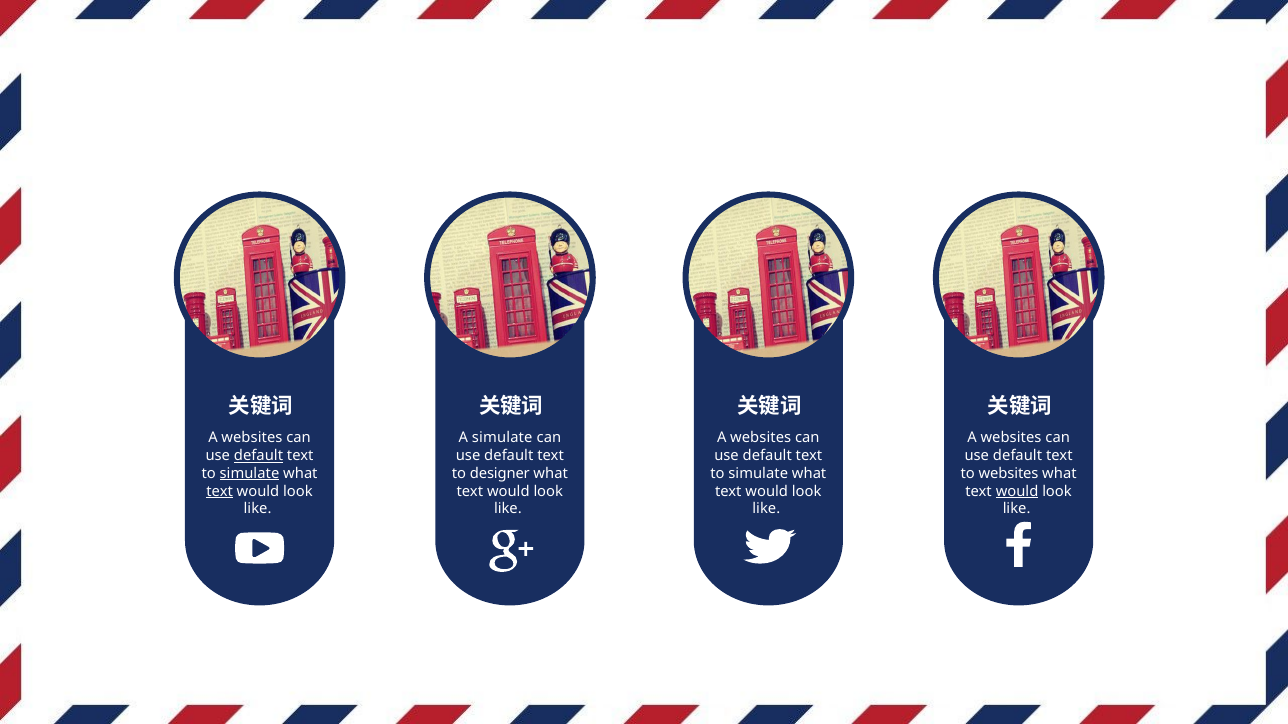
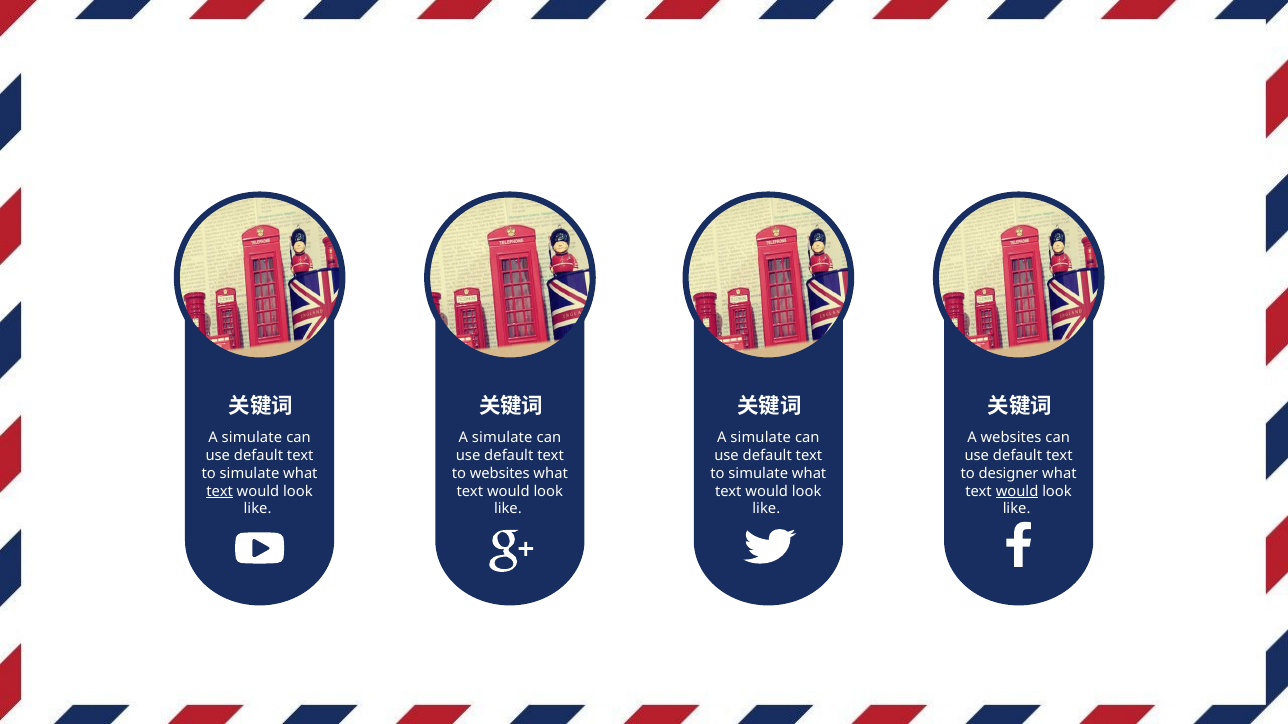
websites at (252, 438): websites -> simulate
websites at (761, 438): websites -> simulate
default at (258, 456) underline: present -> none
simulate at (249, 474) underline: present -> none
to designer: designer -> websites
to websites: websites -> designer
